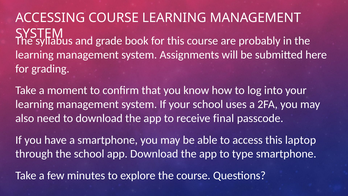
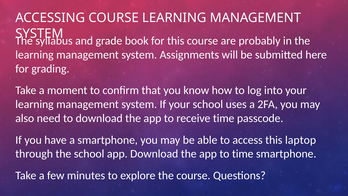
receive final: final -> time
to type: type -> time
